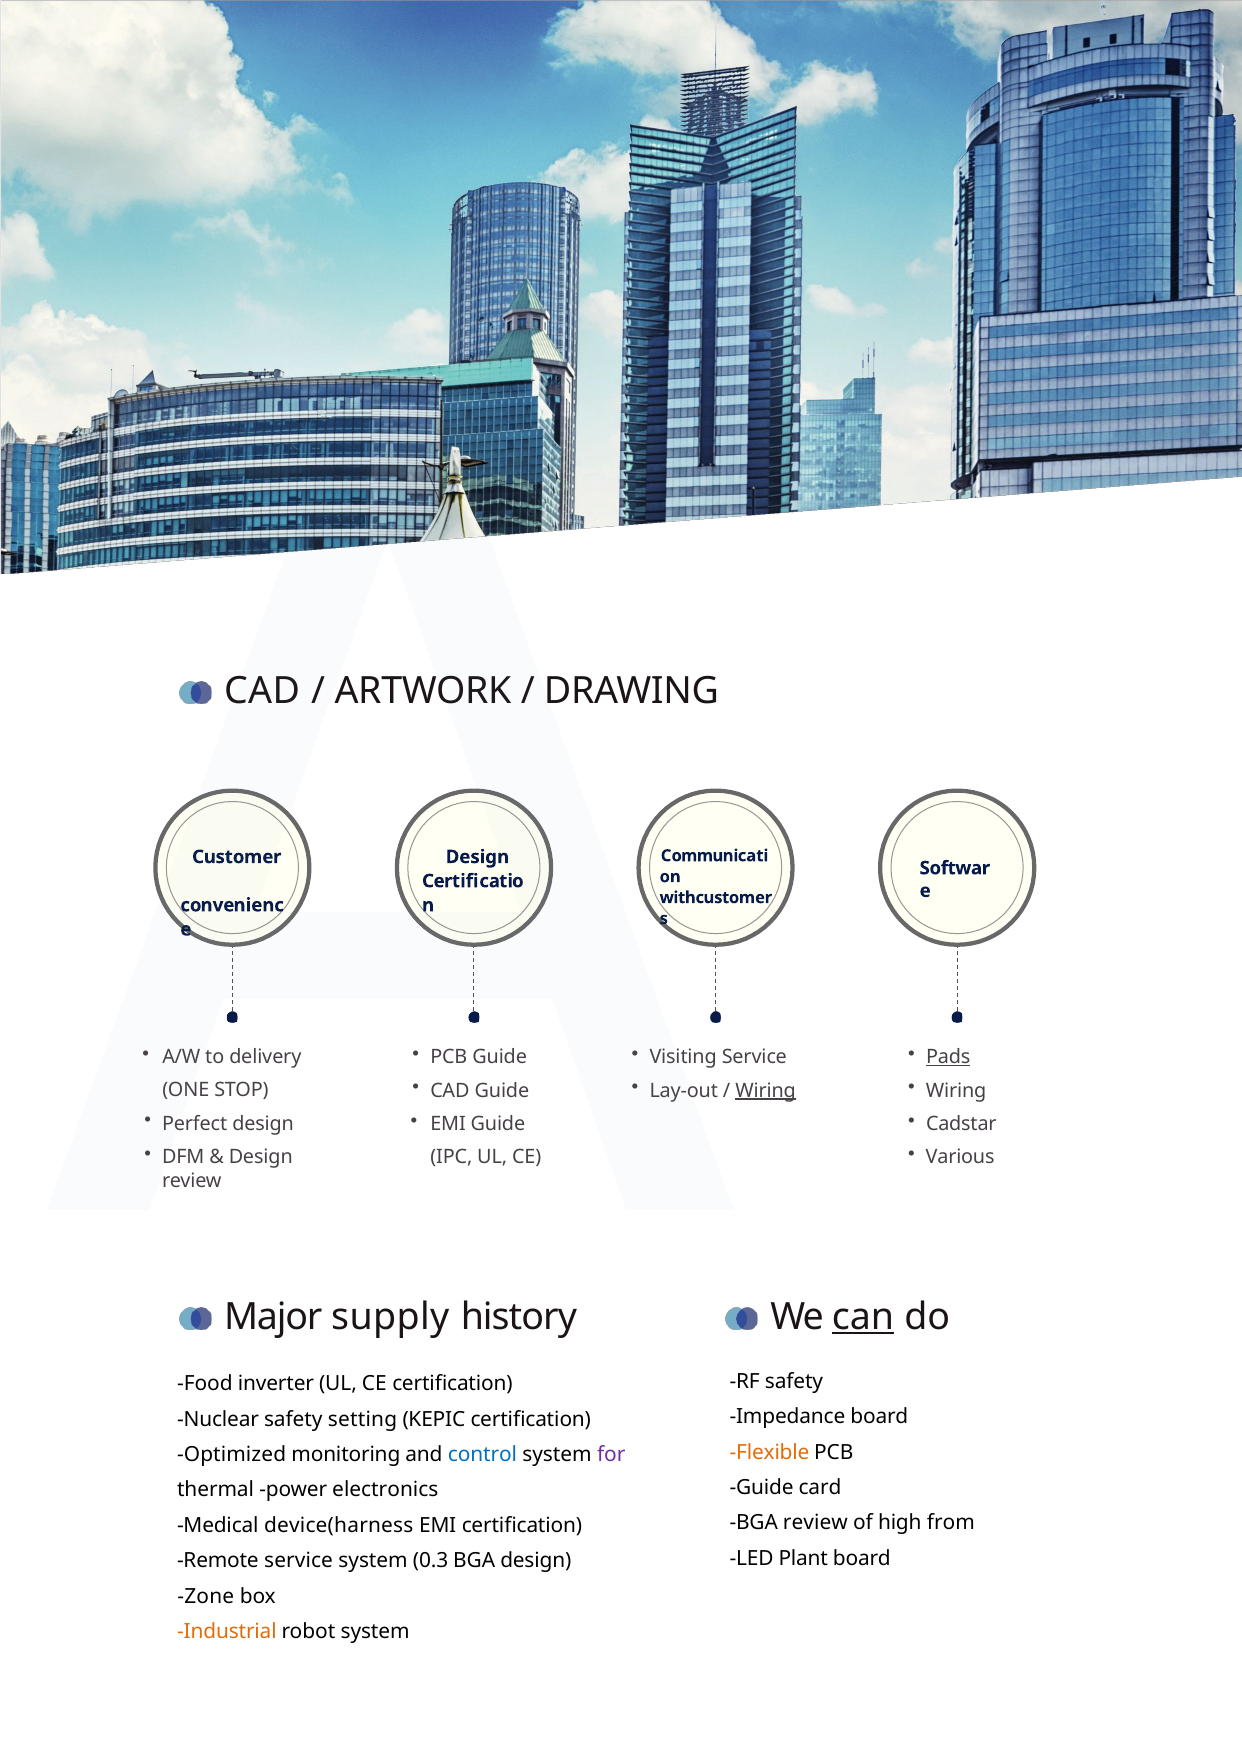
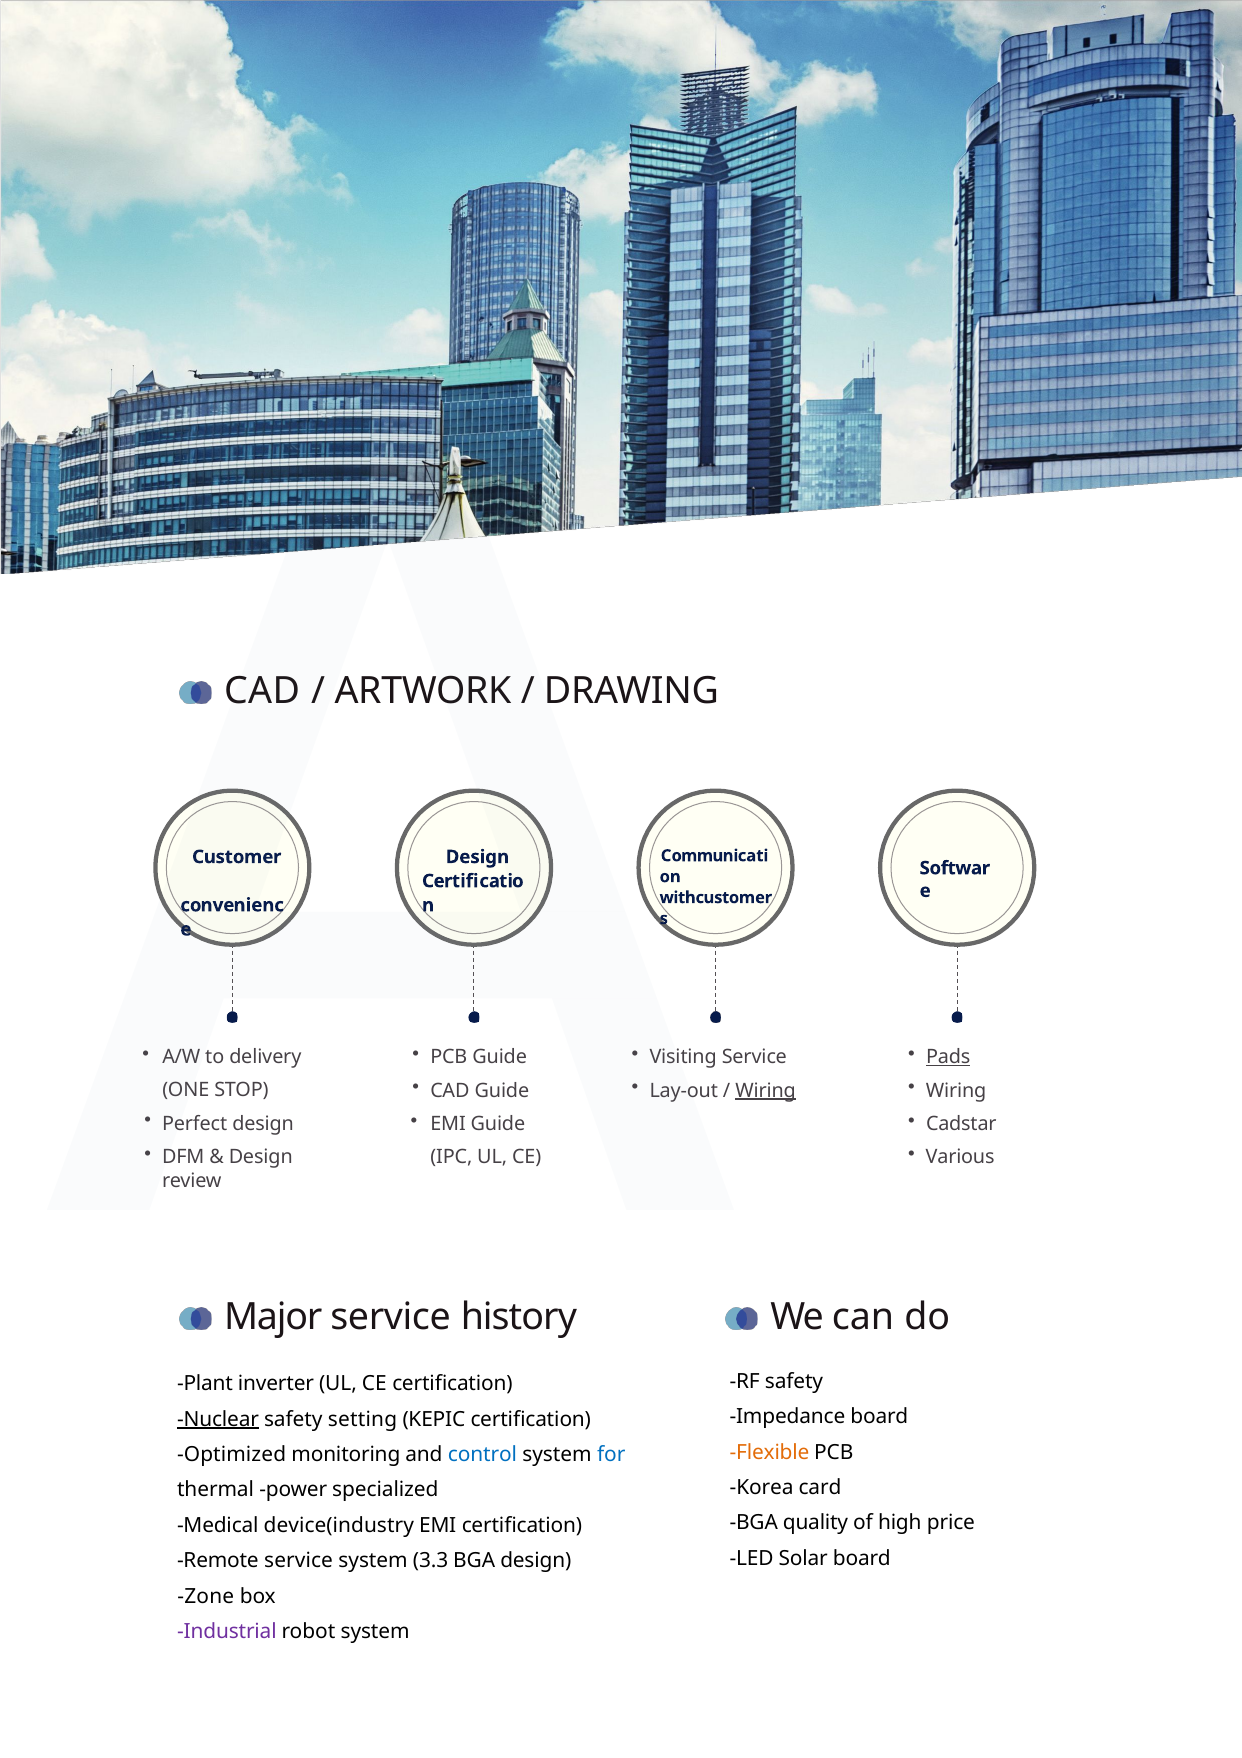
Major supply: supply -> service
can underline: present -> none
Food: Food -> Plant
Nuclear underline: none -> present
for colour: purple -> blue
Guide at (762, 1488): Guide -> Korea
electronics: electronics -> specialized
BGA review: review -> quality
from: from -> price
device(harness: device(harness -> device(industry
Plant: Plant -> Solar
0.3: 0.3 -> 3.3
Industrial colour: orange -> purple
